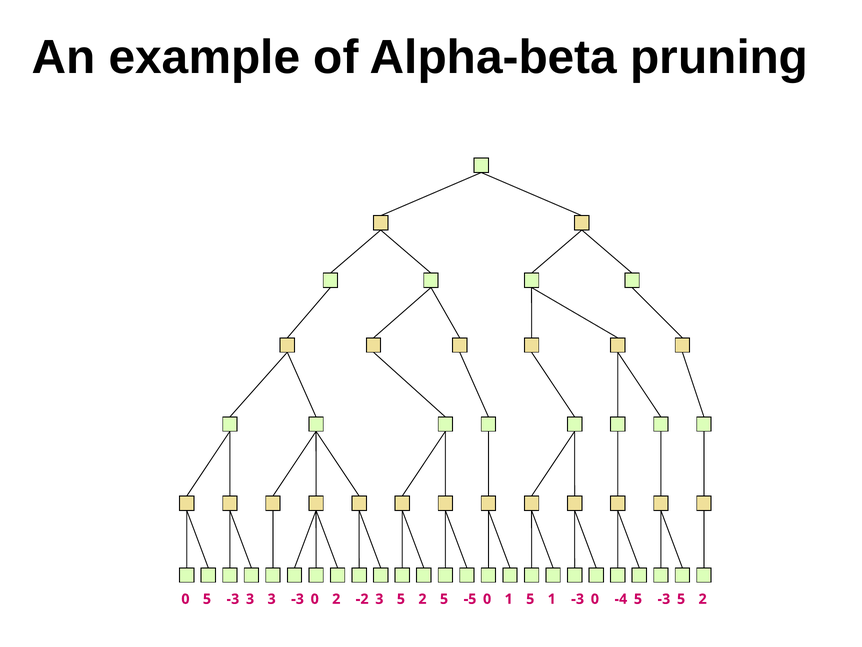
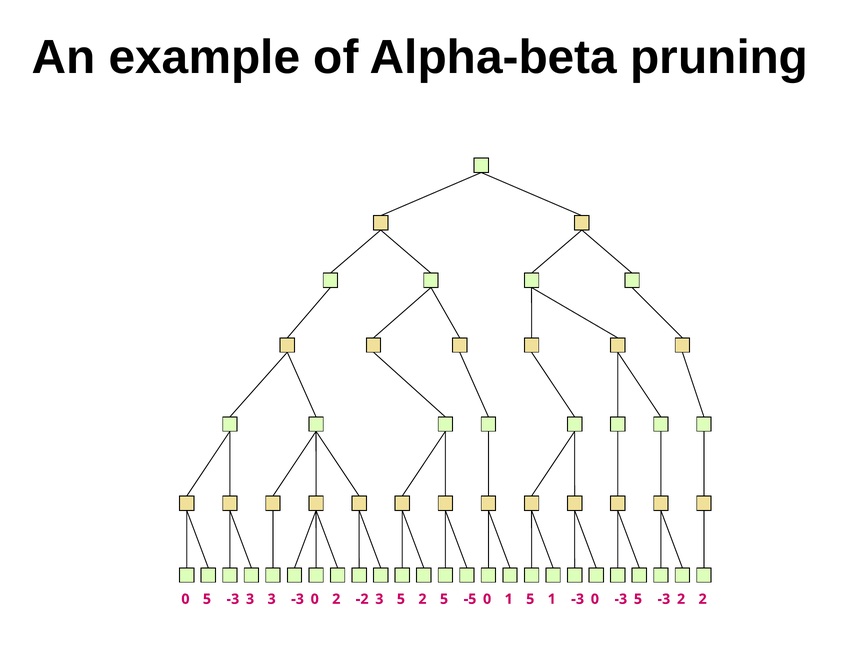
3 -4: -4 -> -3
5 5: 5 -> 2
